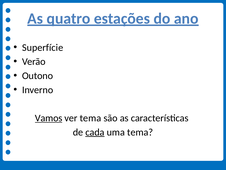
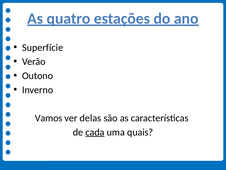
Vamos underline: present -> none
ver tema: tema -> delas
uma tema: tema -> quais
